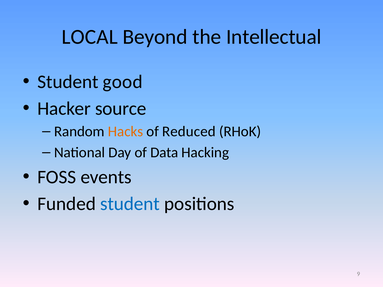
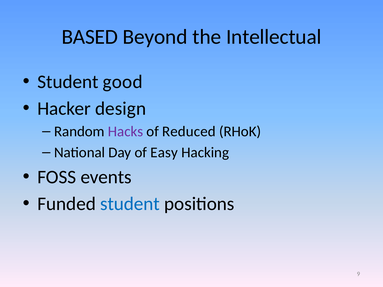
LOCAL: LOCAL -> BASED
source: source -> design
Hacks colour: orange -> purple
Data: Data -> Easy
